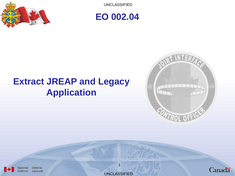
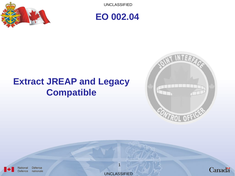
Application: Application -> Compatible
